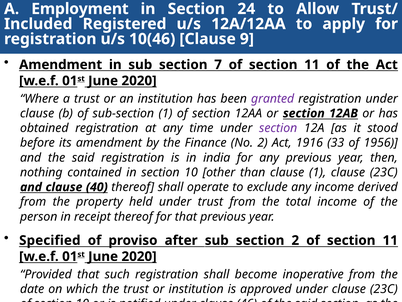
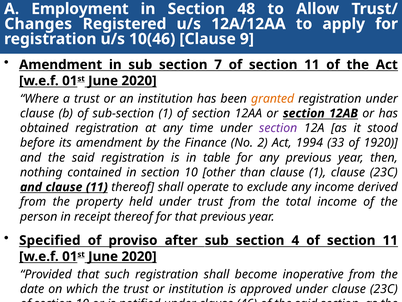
24: 24 -> 48
Included: Included -> Changes
granted colour: purple -> orange
1916: 1916 -> 1994
1956: 1956 -> 1920
india: india -> table
clause 40: 40 -> 11
section 2: 2 -> 4
